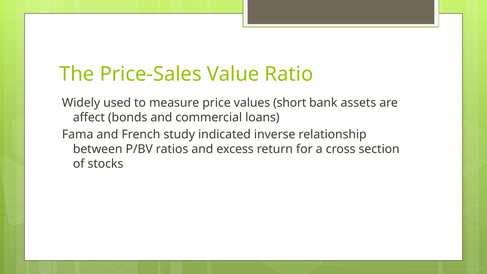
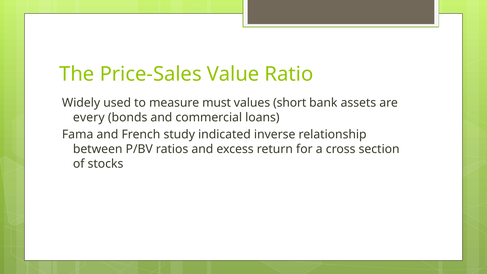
price: price -> must
affect: affect -> every
